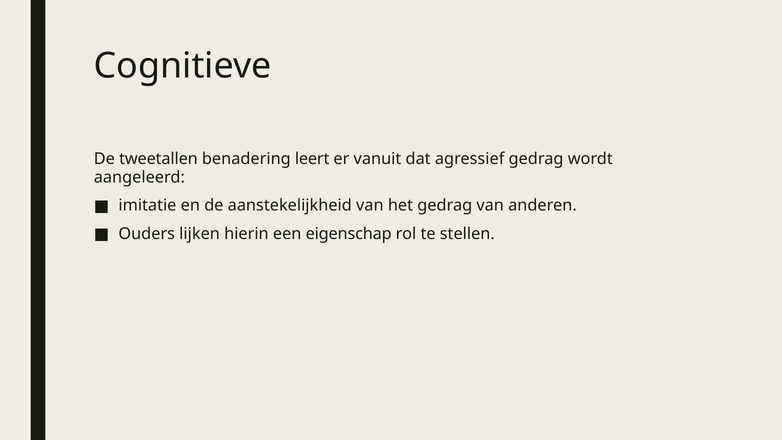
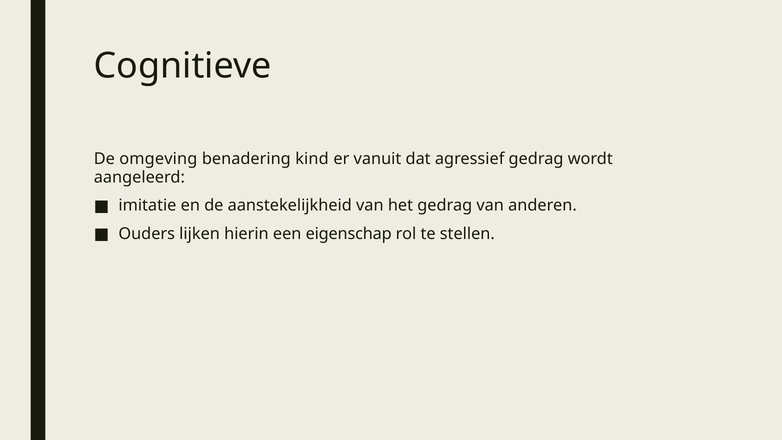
tweetallen: tweetallen -> omgeving
leert: leert -> kind
